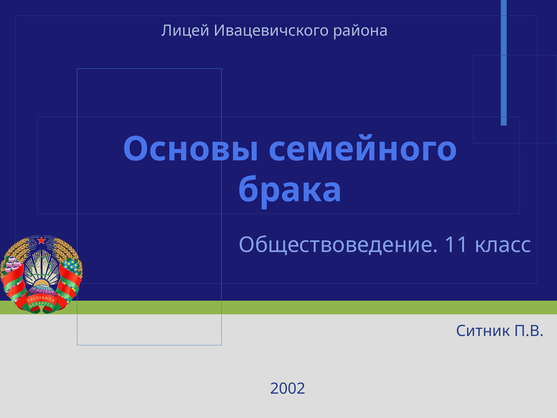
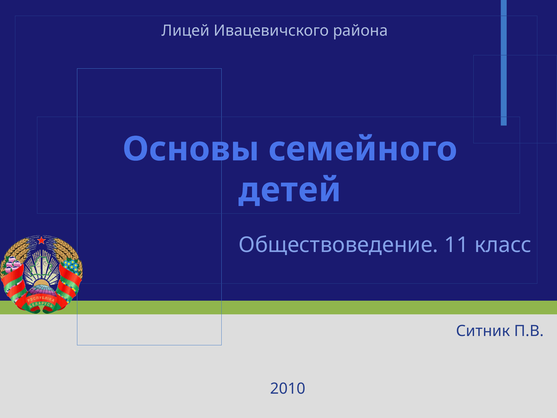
брака: брака -> детей
2002: 2002 -> 2010
